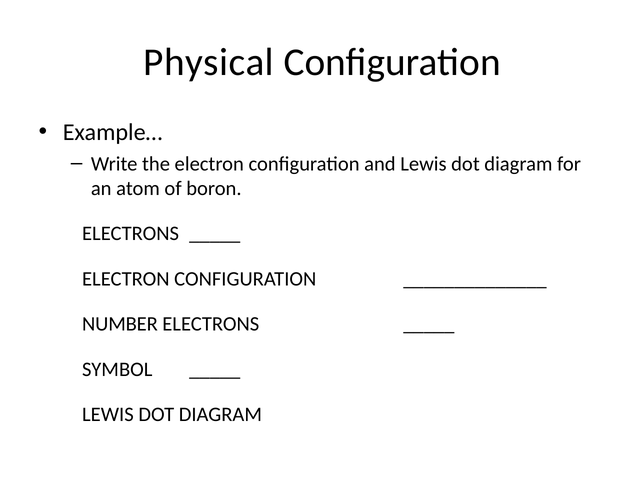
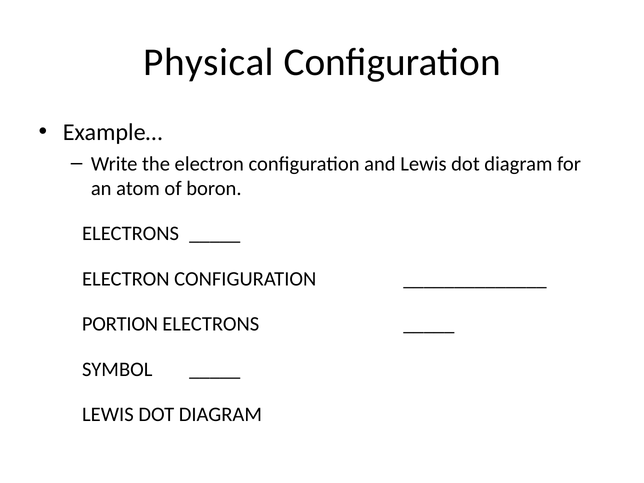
NUMBER: NUMBER -> PORTION
